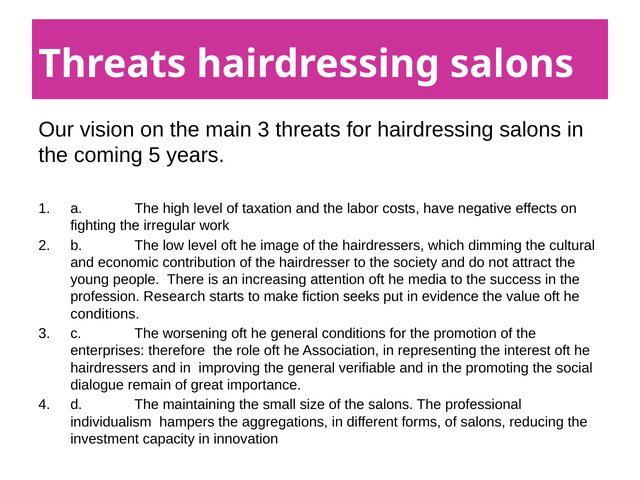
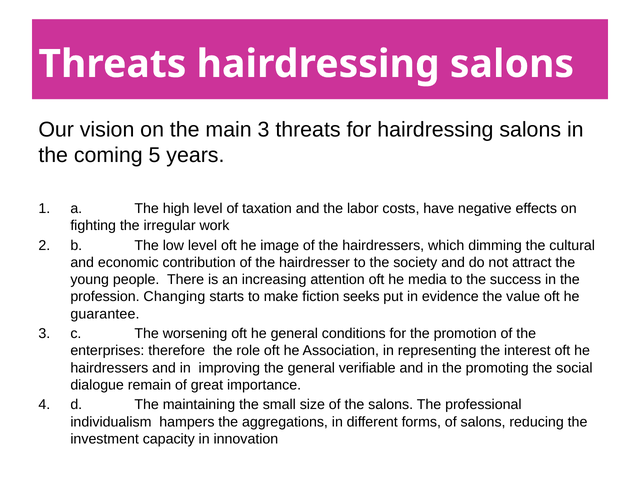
Research: Research -> Changing
conditions at (105, 314): conditions -> guarantee
